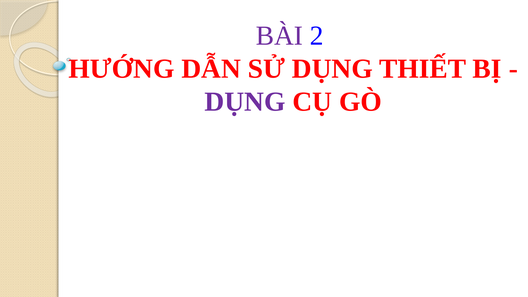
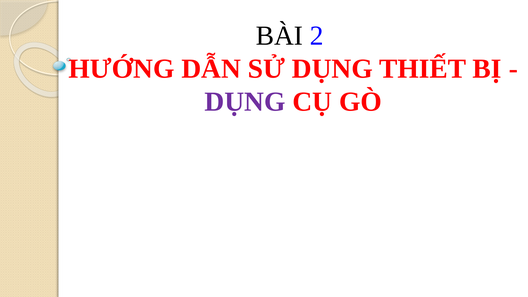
BÀI colour: purple -> black
